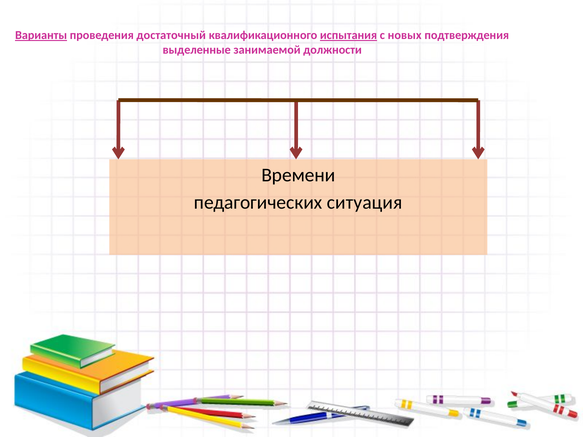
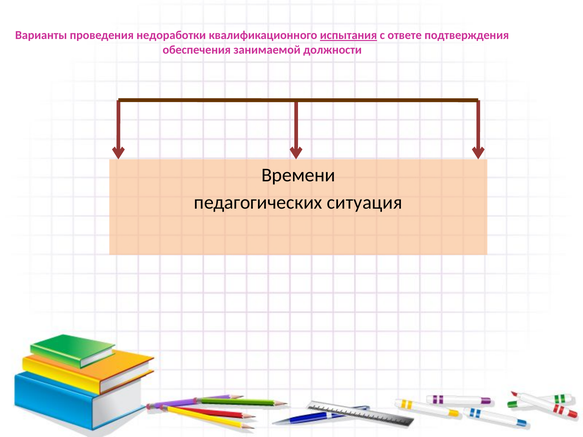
Варианты underline: present -> none
достаточный: достаточный -> недоработки
новых: новых -> ответе
выделенные: выделенные -> обеспечения
